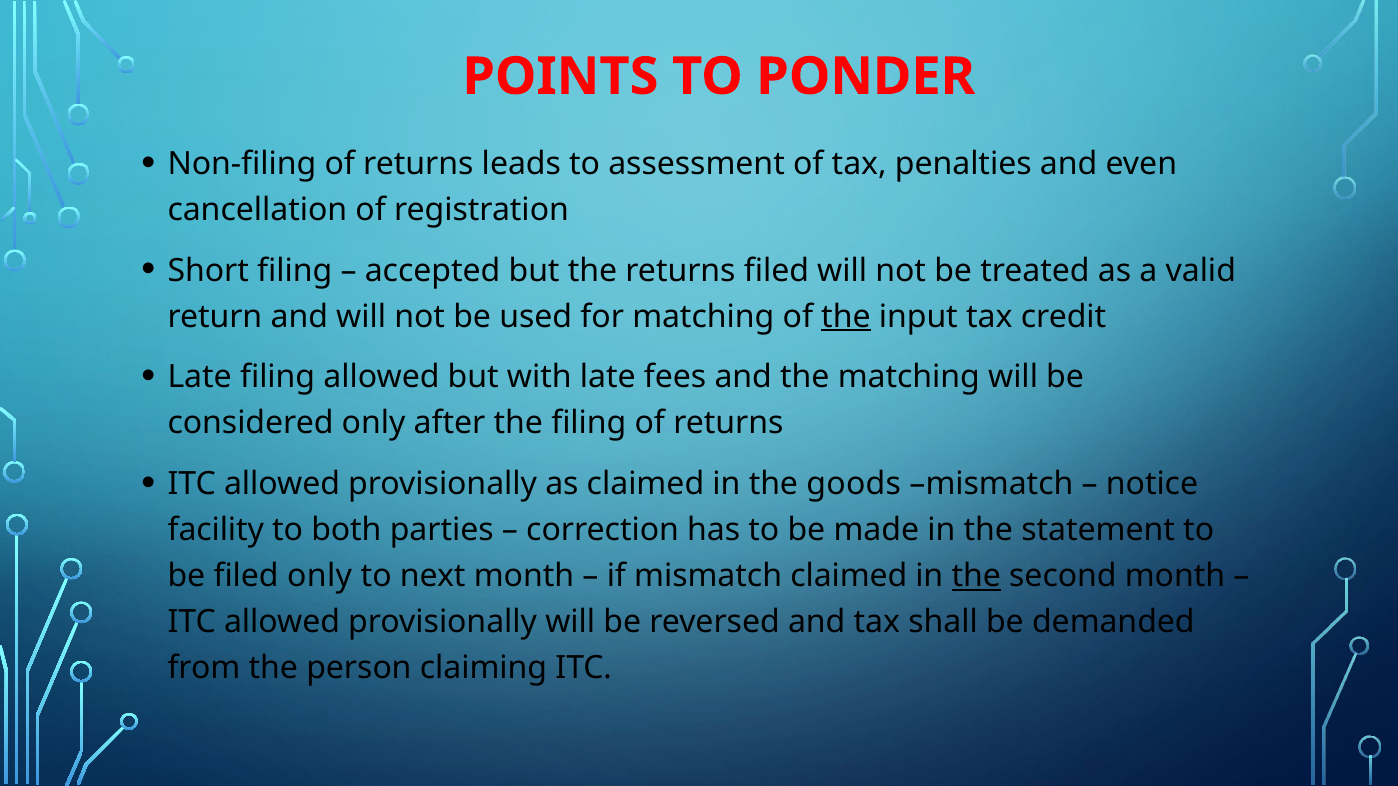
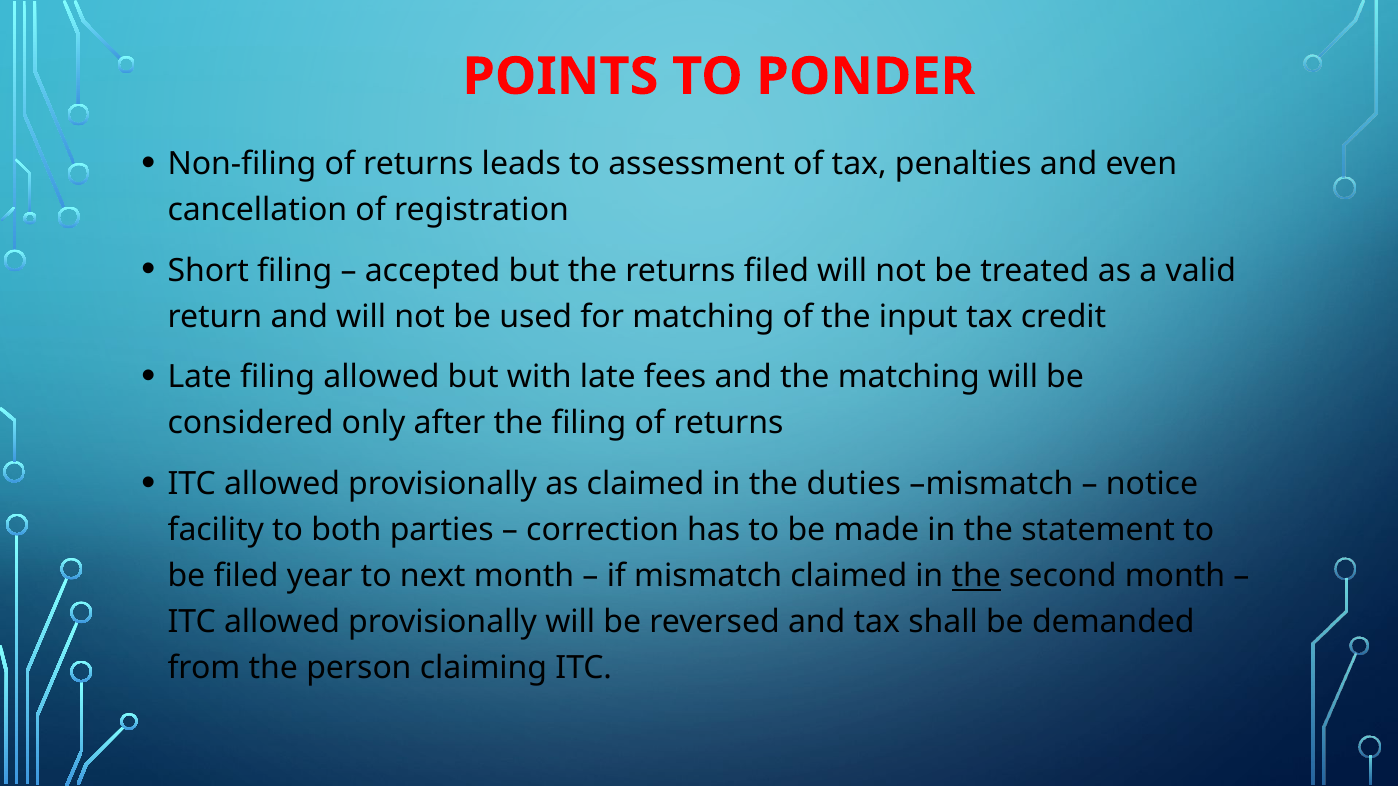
the at (846, 317) underline: present -> none
goods: goods -> duties
filed only: only -> year
